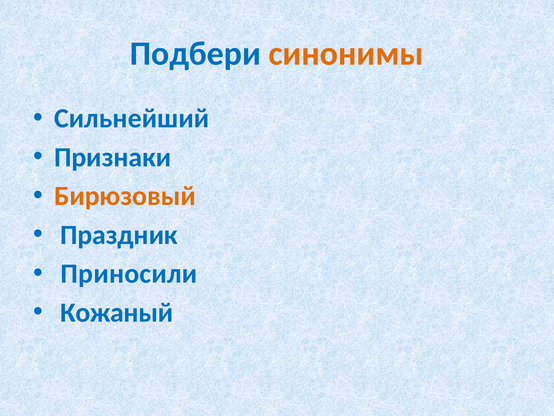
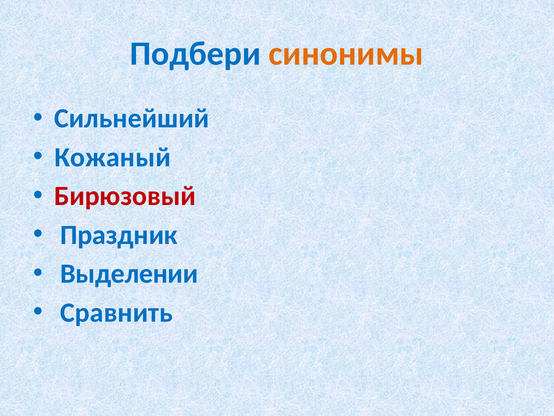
Признаки: Признаки -> Кожаный
Бирюзовый colour: orange -> red
Приносили: Приносили -> Выделении
Кожаный: Кожаный -> Сравнить
